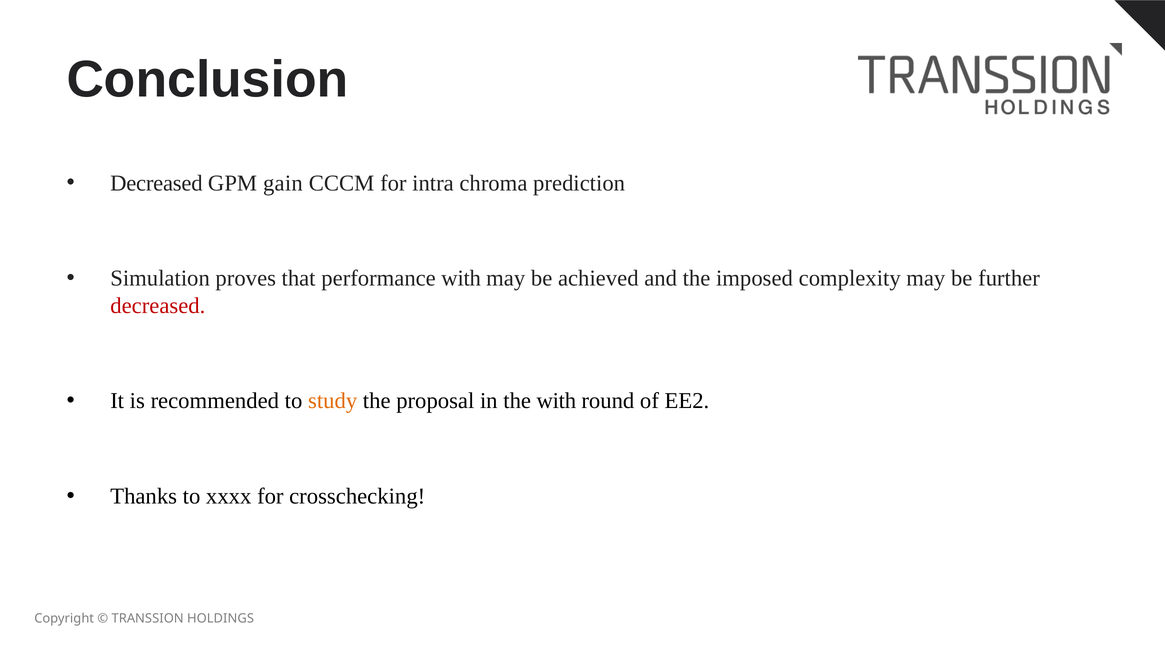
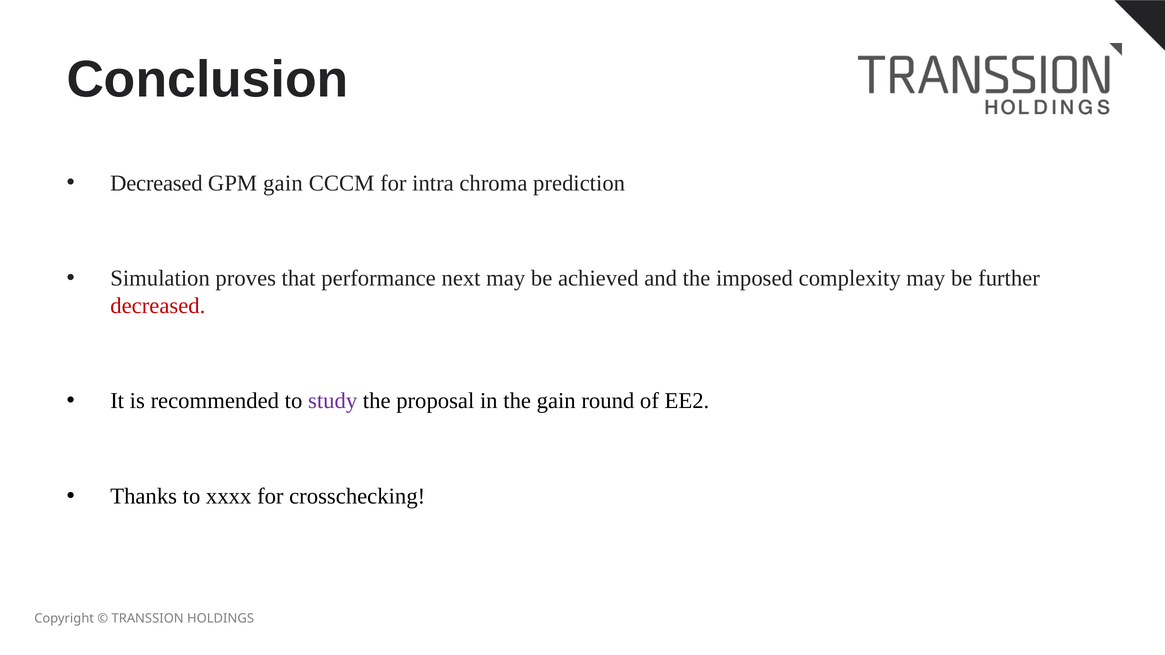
performance with: with -> next
study colour: orange -> purple
the with: with -> gain
